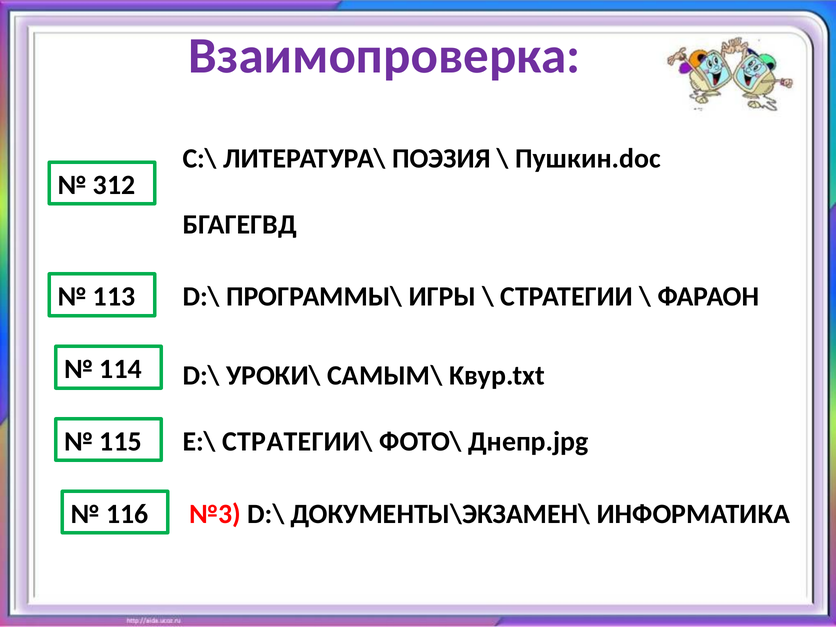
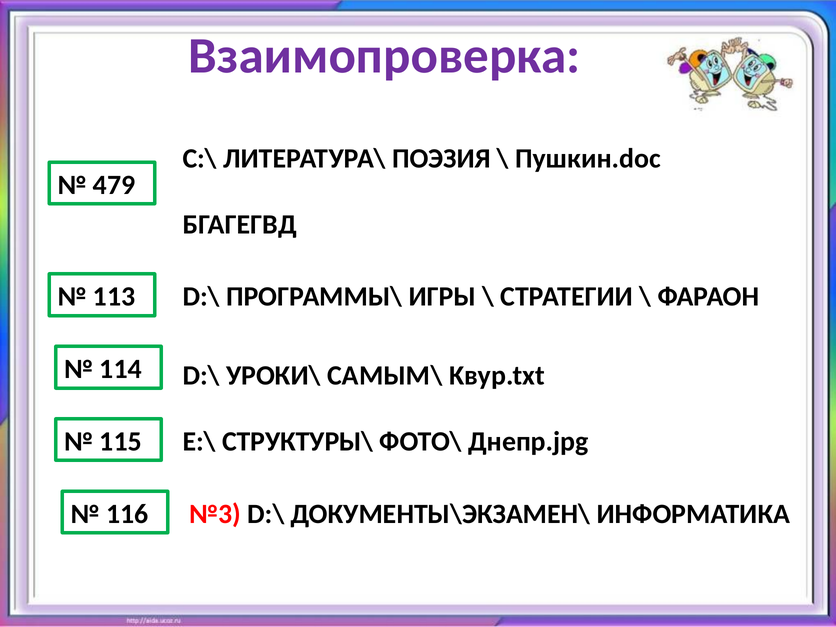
312: 312 -> 479
СТРАТЕГИИ\: СТРАТЕГИИ\ -> СТРУКТУРЫ\
